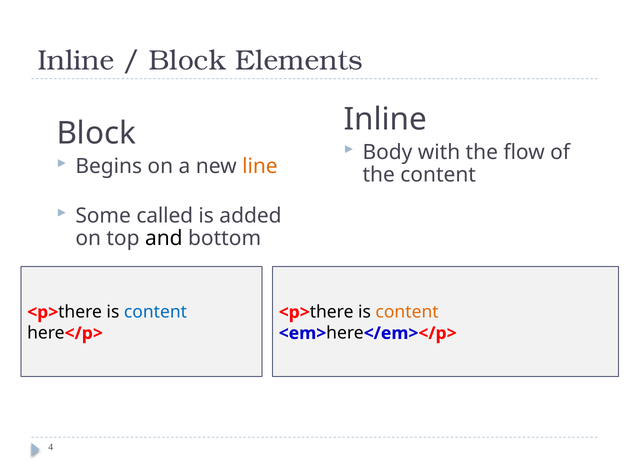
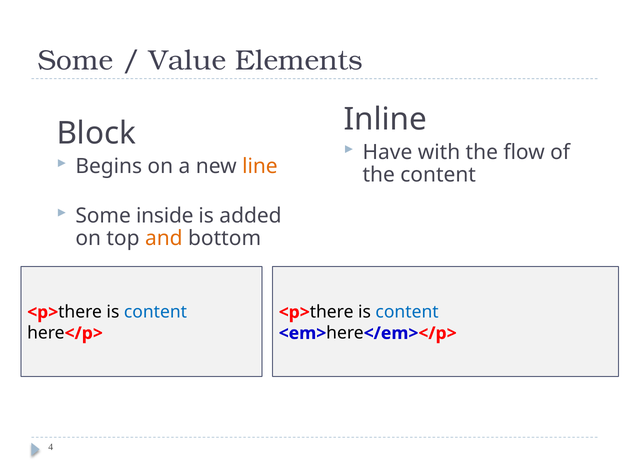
Inline at (76, 61): Inline -> Some
Block at (187, 61): Block -> Value
Body: Body -> Have
called: called -> inside
and colour: black -> orange
content at (407, 312) colour: orange -> blue
